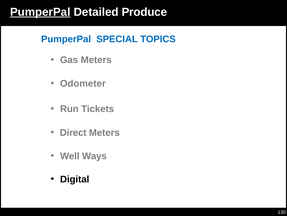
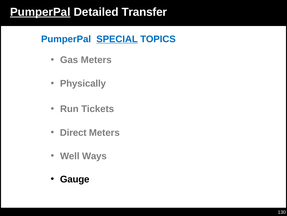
Produce: Produce -> Transfer
SPECIAL underline: none -> present
Odometer: Odometer -> Physically
Digital: Digital -> Gauge
